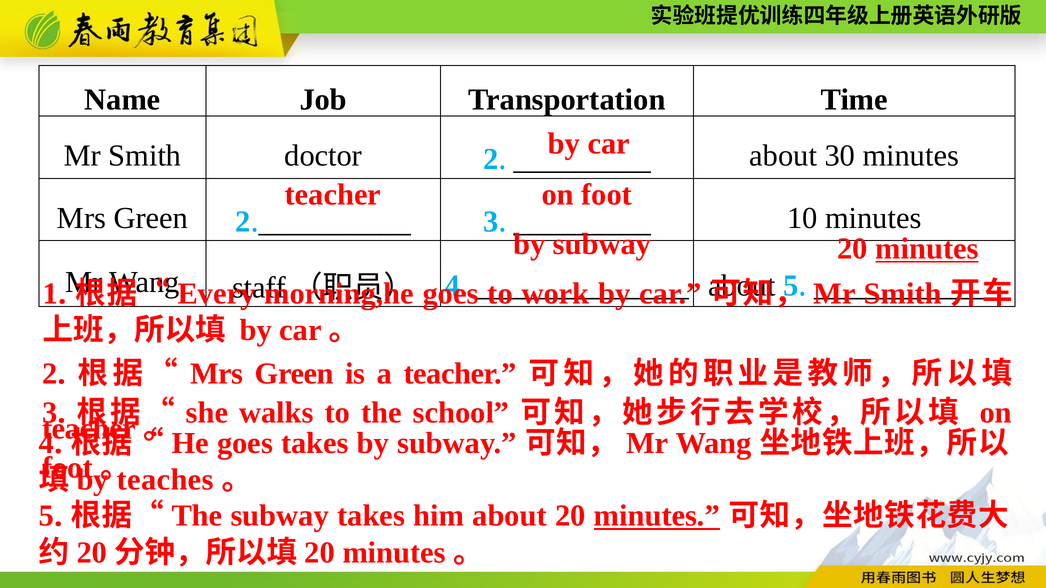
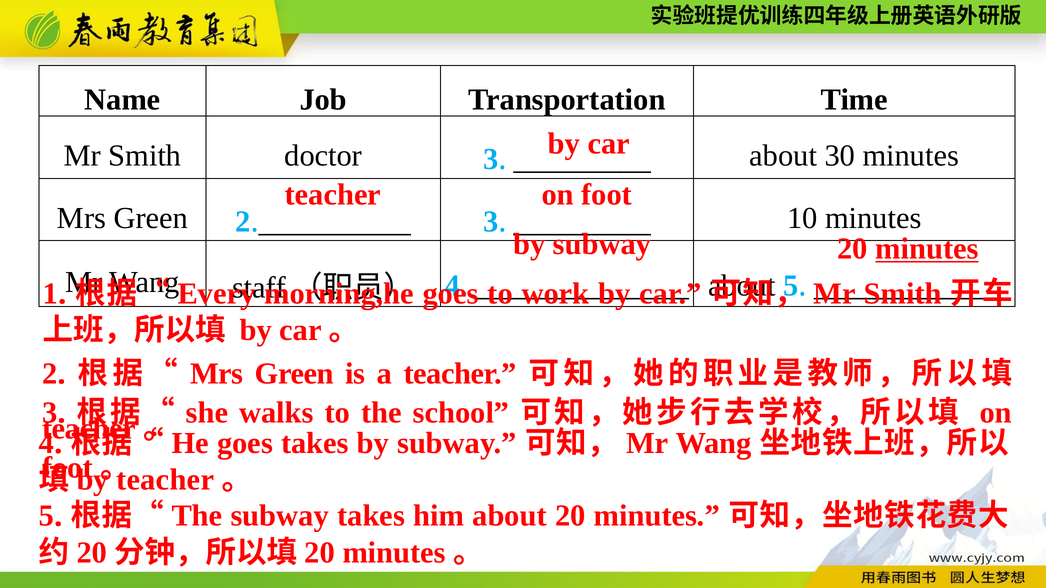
doctor 2: 2 -> 3
by teaches: teaches -> teacher
minutes at (657, 516) underline: present -> none
